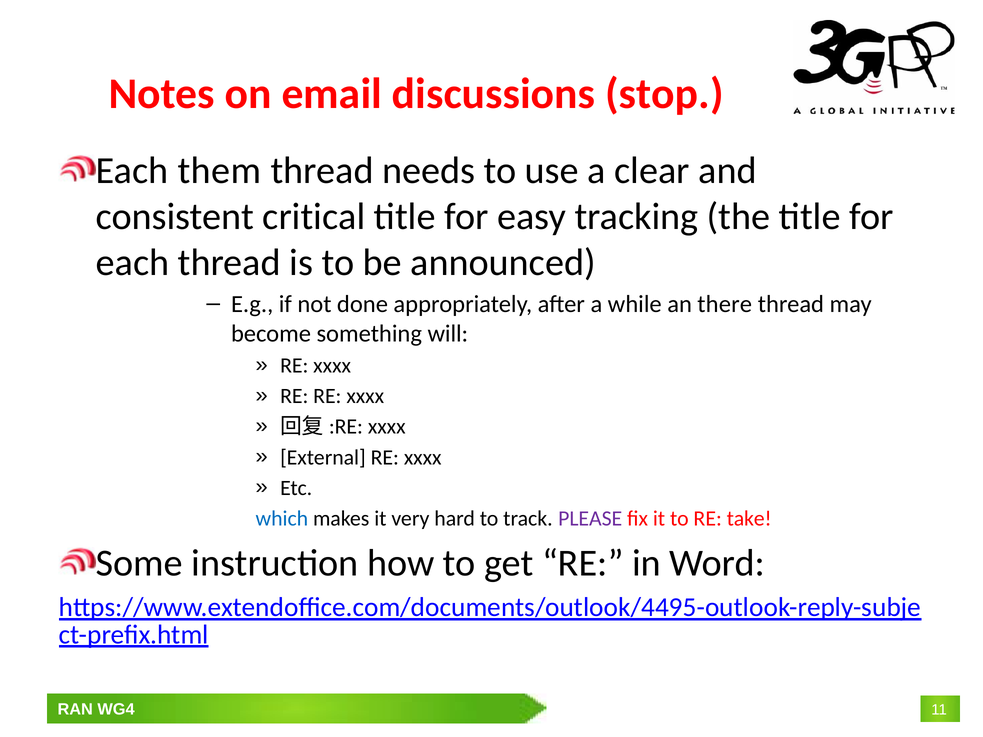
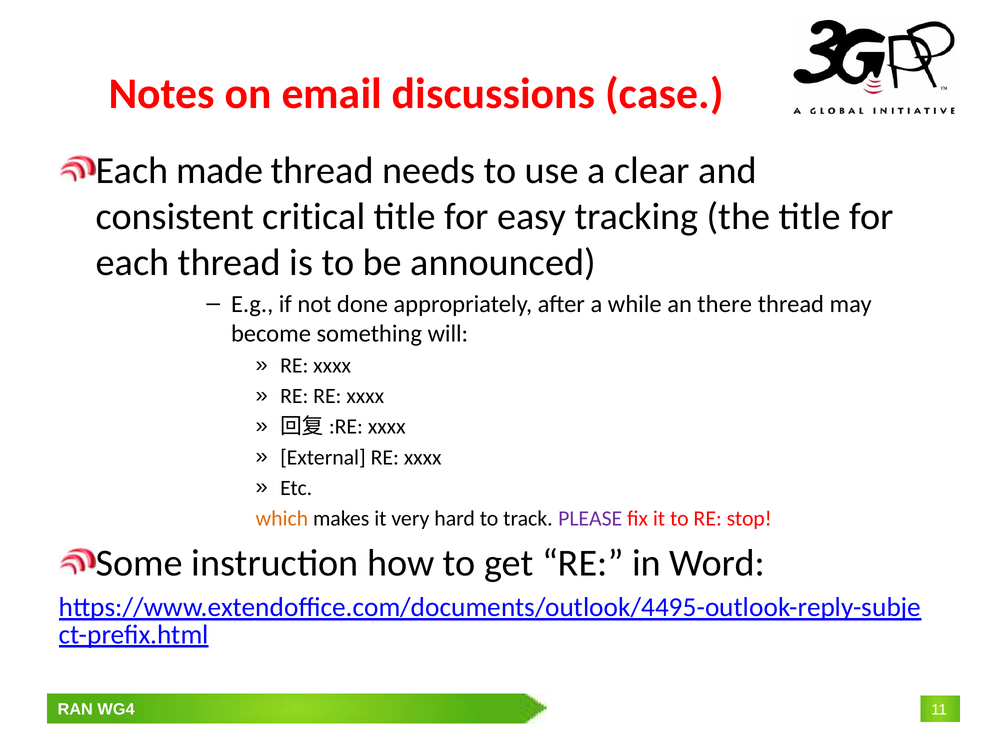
stop: stop -> case
them: them -> made
which colour: blue -> orange
take: take -> stop
